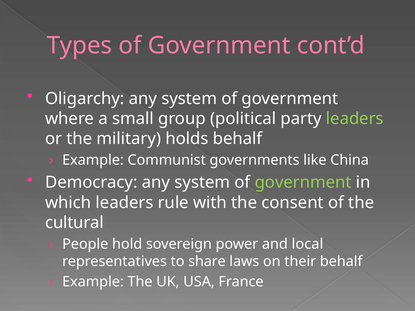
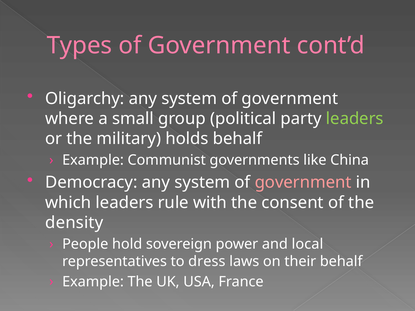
government at (303, 183) colour: light green -> pink
cultural: cultural -> density
share: share -> dress
